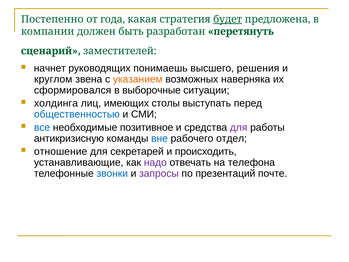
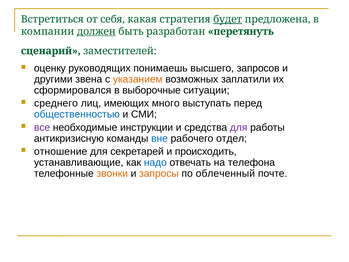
Постепенно: Постепенно -> Встретиться
года: года -> себя
должен underline: none -> present
начнет: начнет -> оценку
решения: решения -> запросов
круглом: круглом -> другими
наверняка: наверняка -> заплатили
холдинга: холдинга -> среднего
столы: столы -> много
все colour: blue -> purple
позитивное: позитивное -> инструкции
надо colour: purple -> blue
звонки colour: blue -> orange
запросы colour: purple -> orange
презентаций: презентаций -> облеченный
